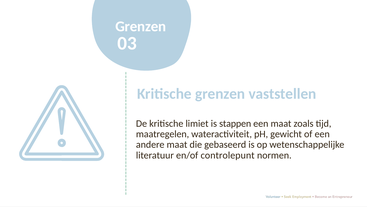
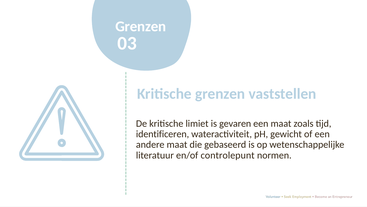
stappen: stappen -> gevaren
maatregelen: maatregelen -> identificeren
